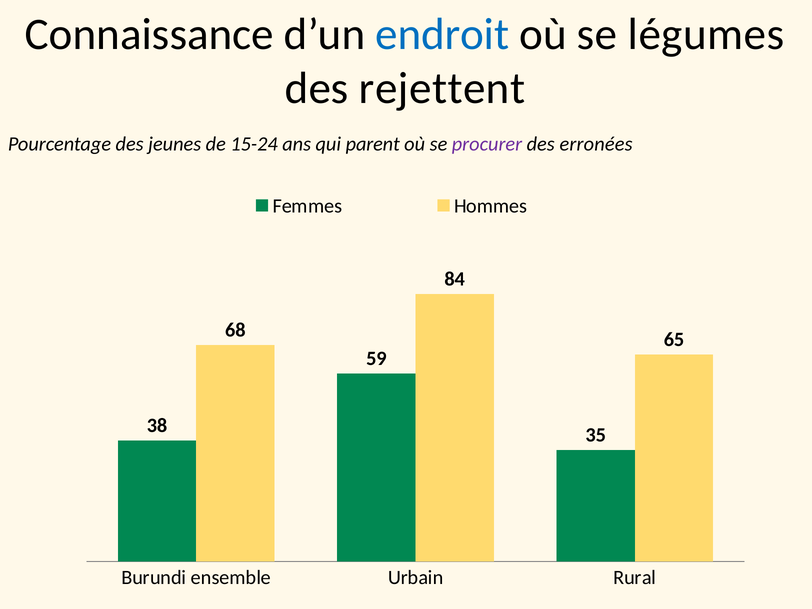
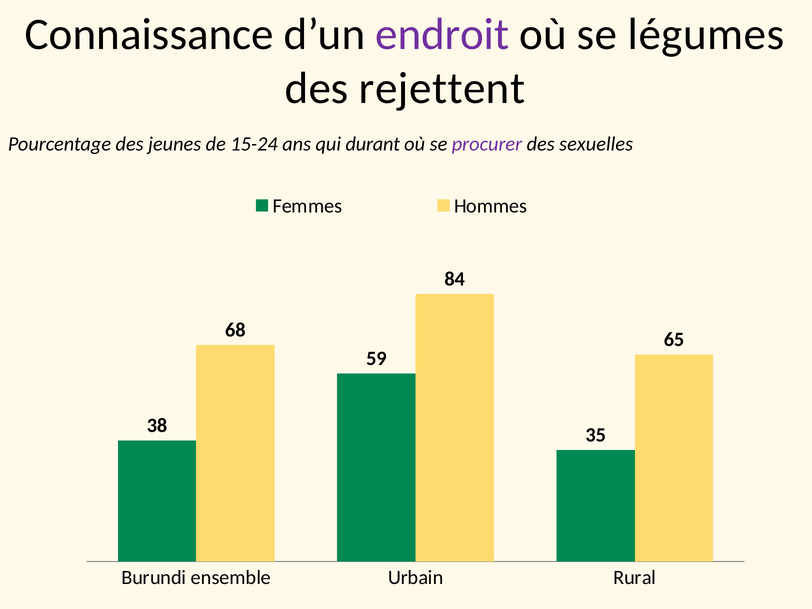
endroit colour: blue -> purple
parent: parent -> durant
erronées: erronées -> sexuelles
